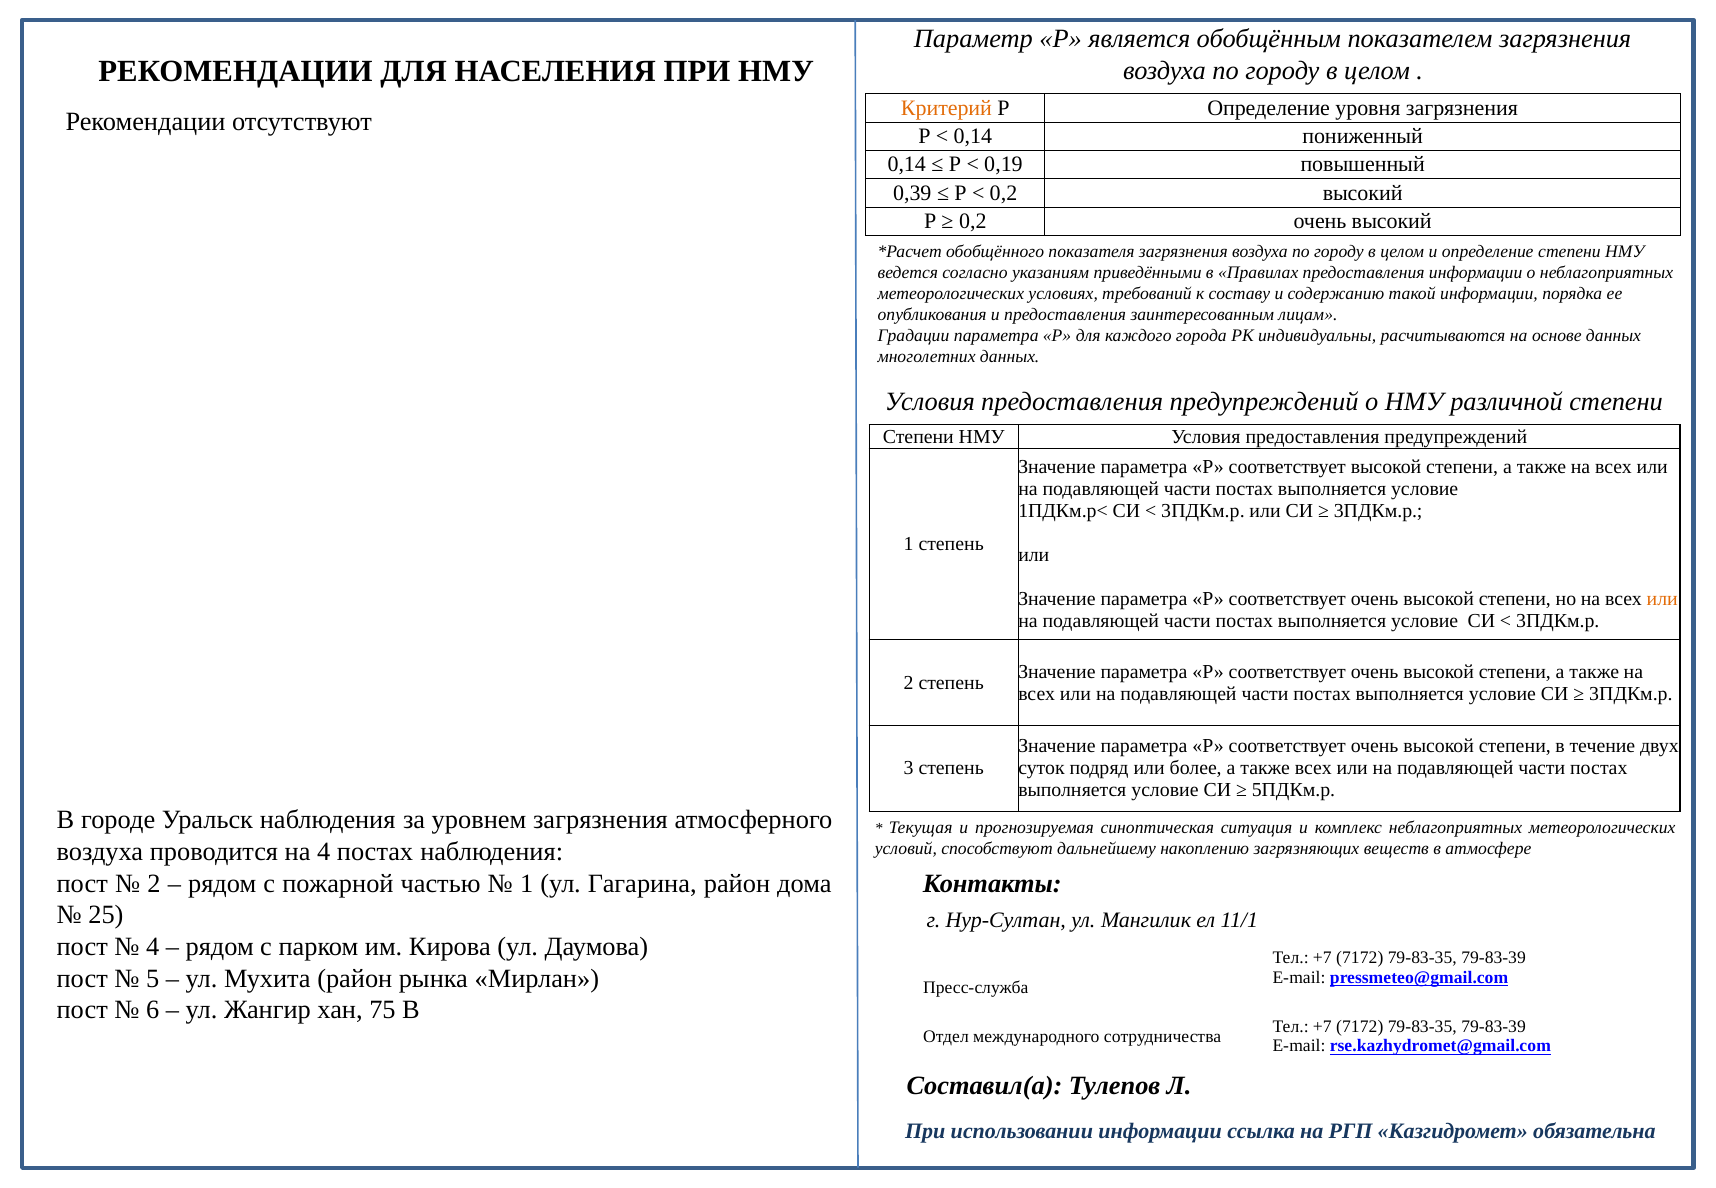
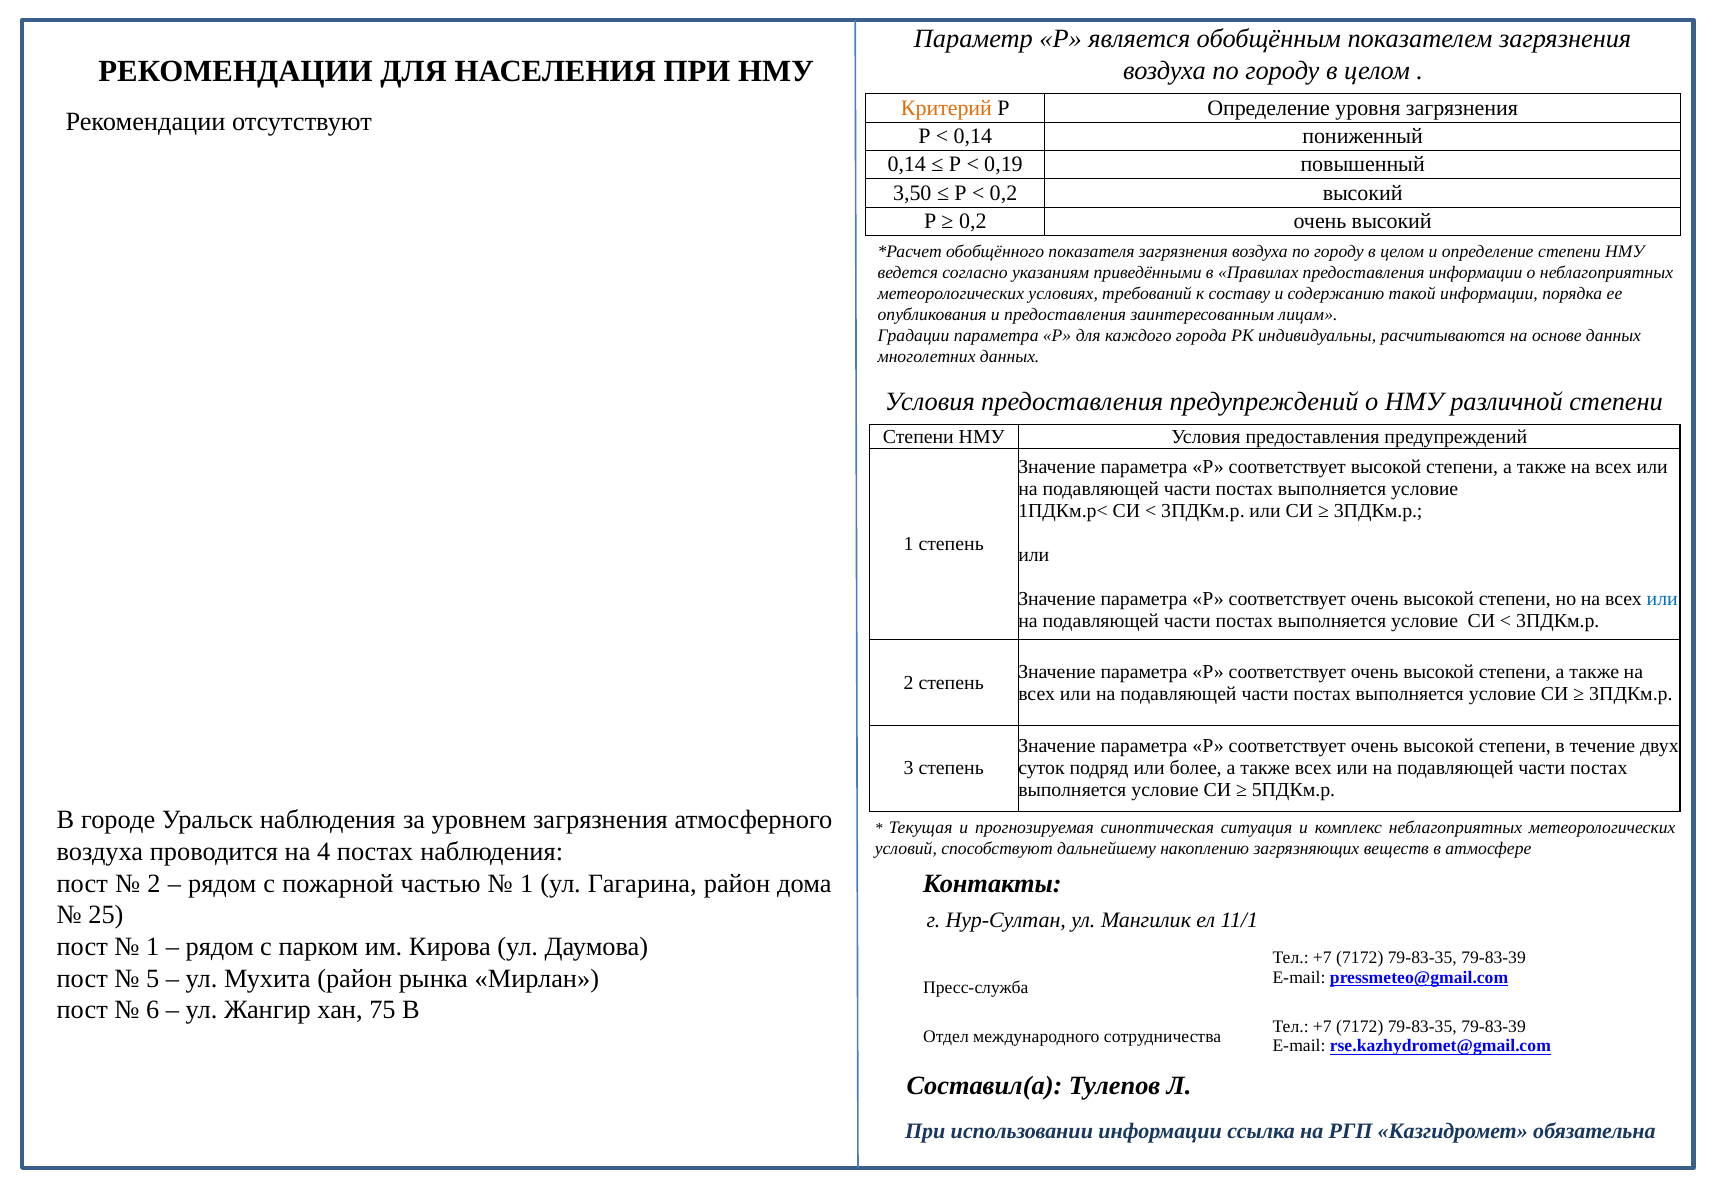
0,39: 0,39 -> 3,50
или at (1662, 599) colour: orange -> blue
4 at (153, 947): 4 -> 1
